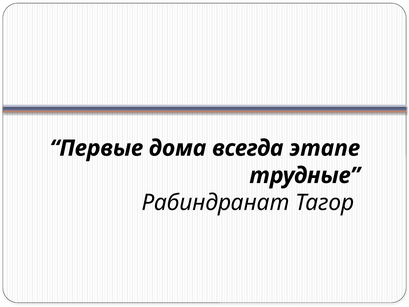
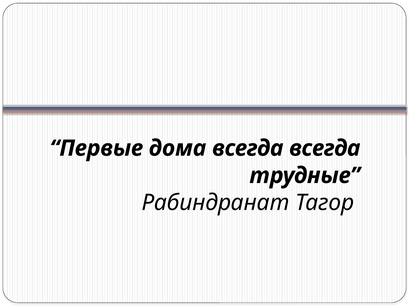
всегда этапе: этапе -> всегда
